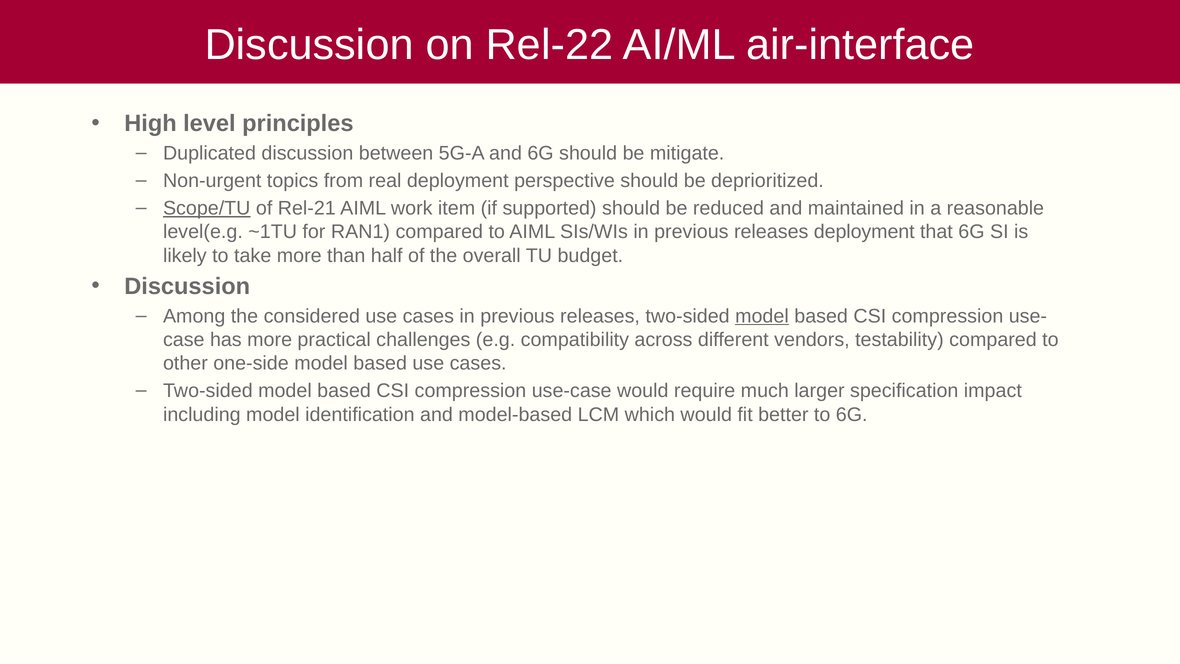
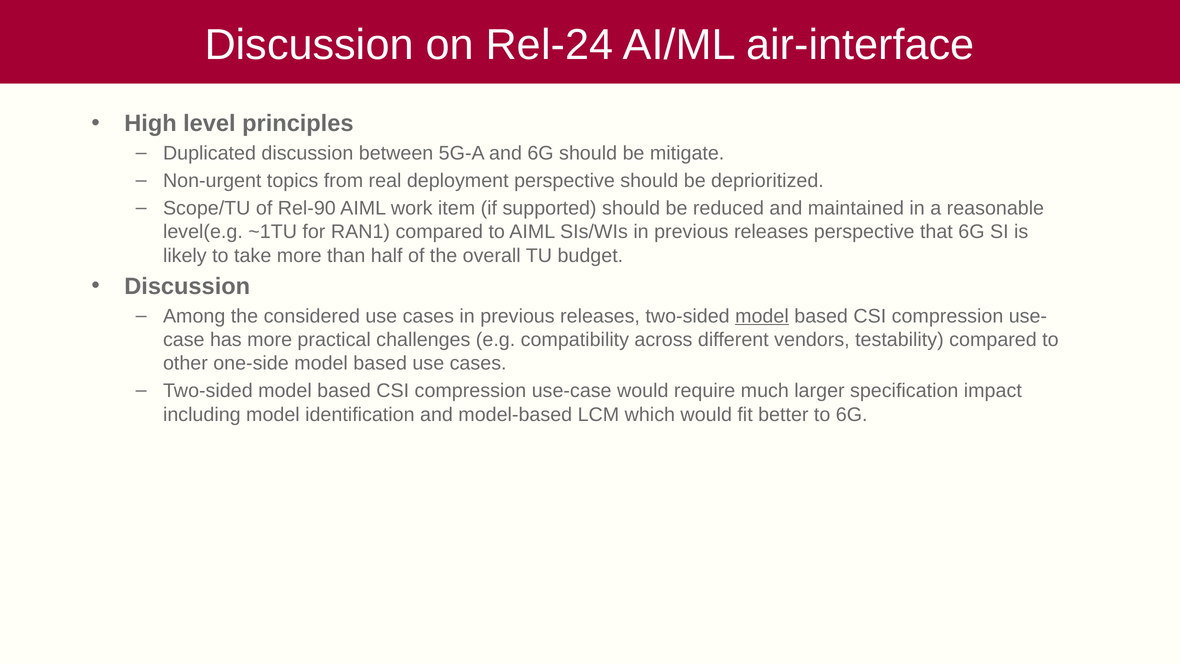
Rel-22: Rel-22 -> Rel-24
Scope/TU underline: present -> none
Rel-21: Rel-21 -> Rel-90
releases deployment: deployment -> perspective
